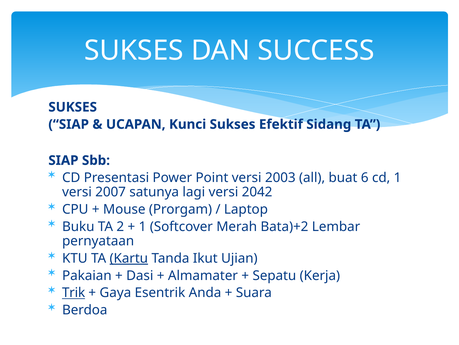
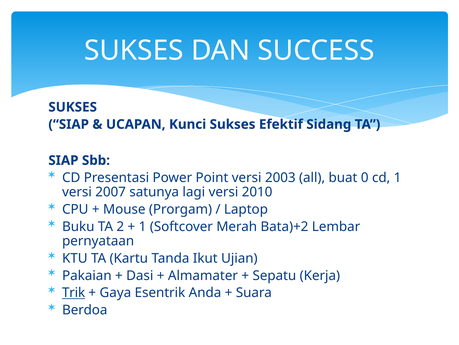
6: 6 -> 0
2042: 2042 -> 2010
Kartu underline: present -> none
